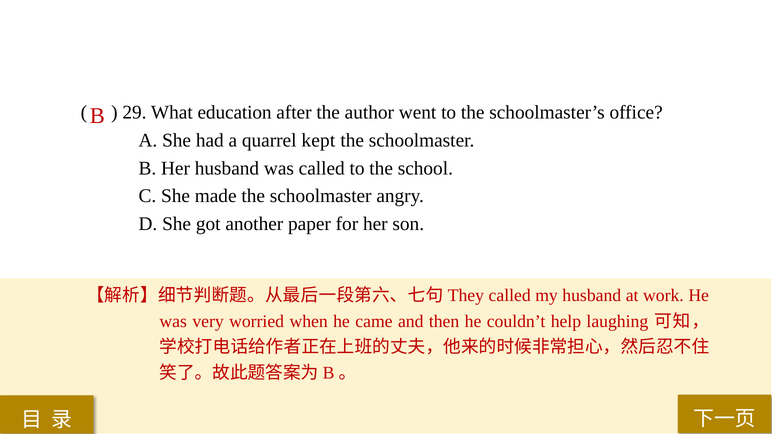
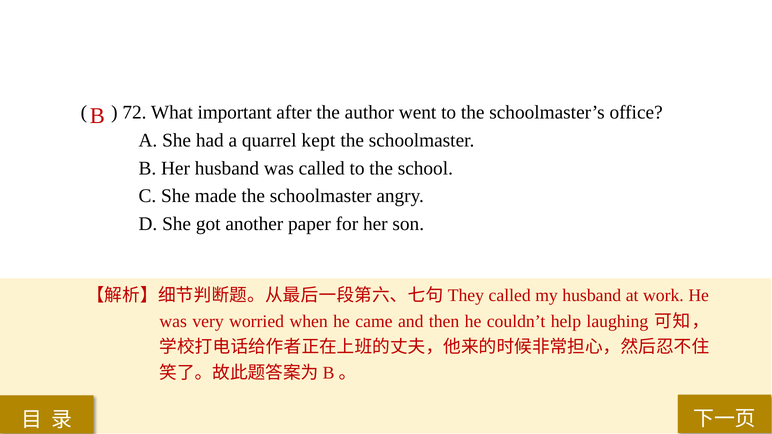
29: 29 -> 72
education: education -> important
